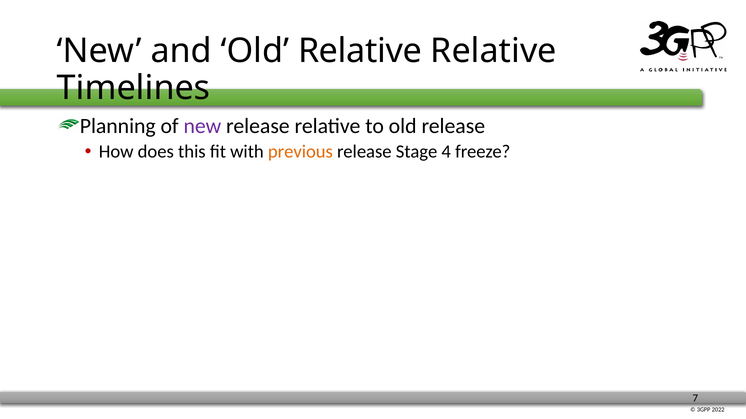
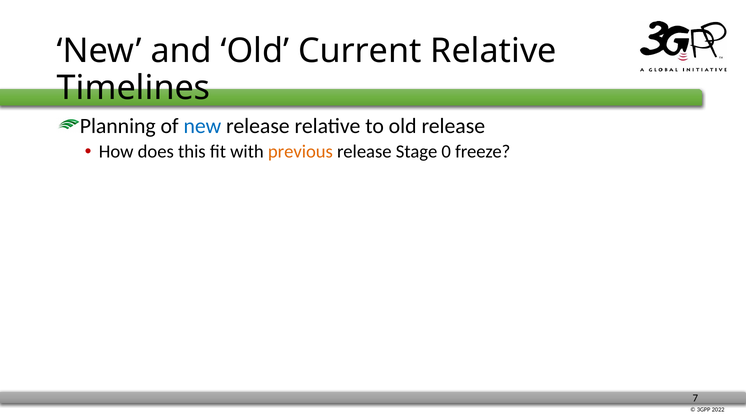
Old Relative: Relative -> Current
new at (202, 126) colour: purple -> blue
4: 4 -> 0
